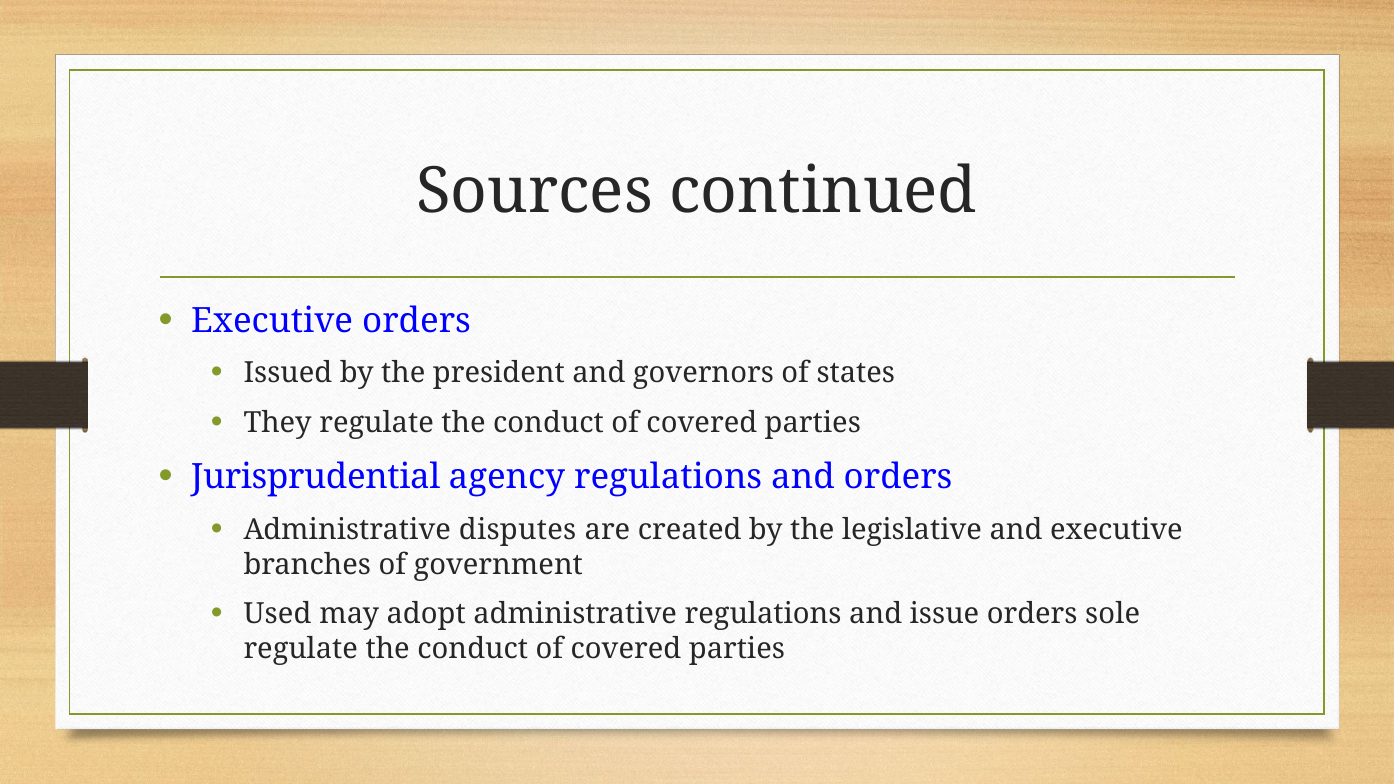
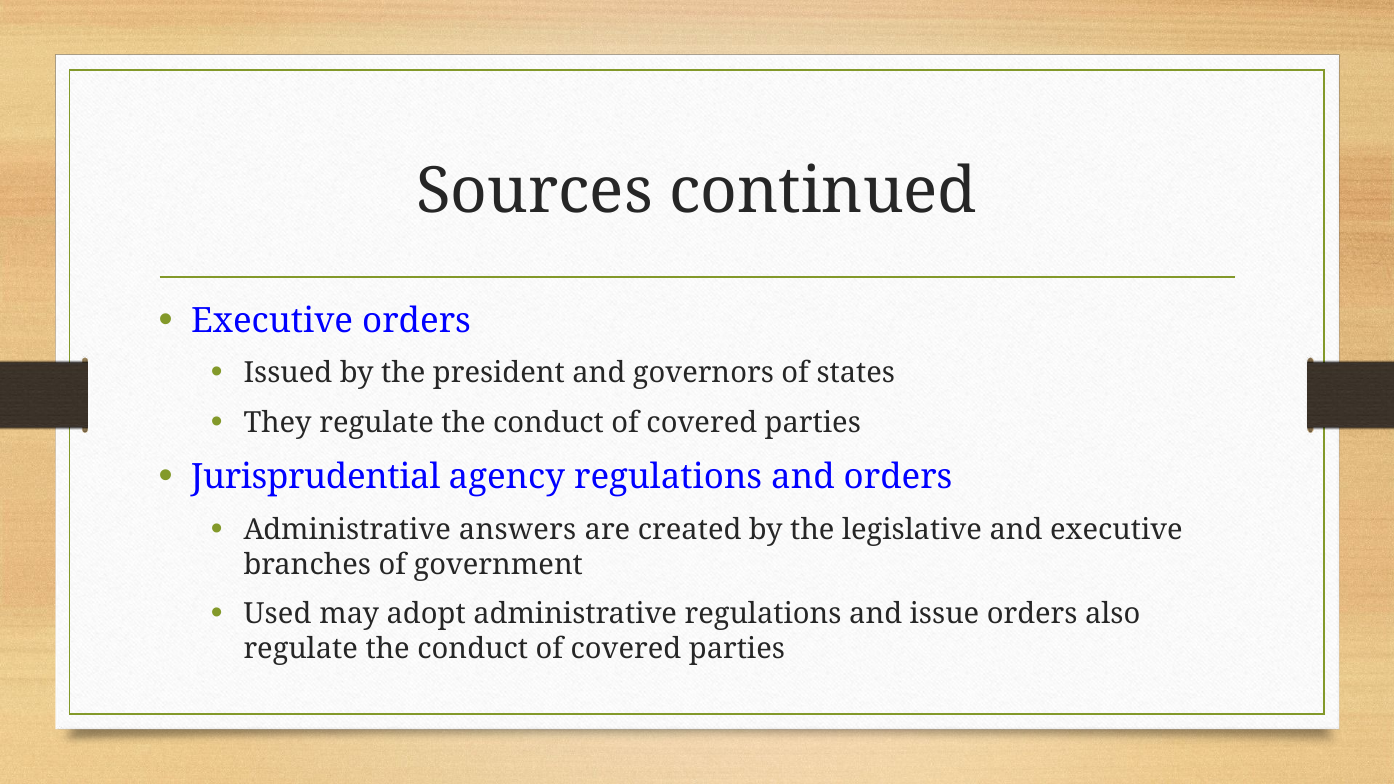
disputes: disputes -> answers
sole: sole -> also
